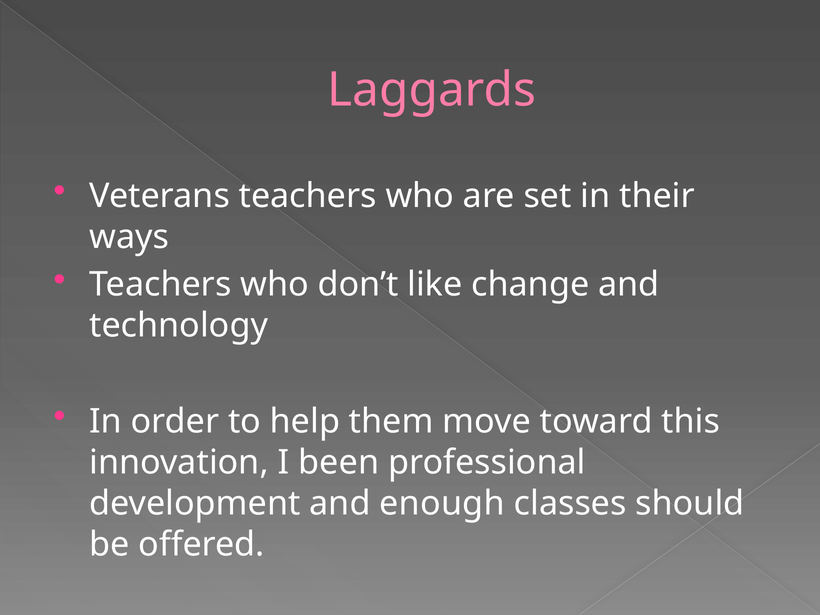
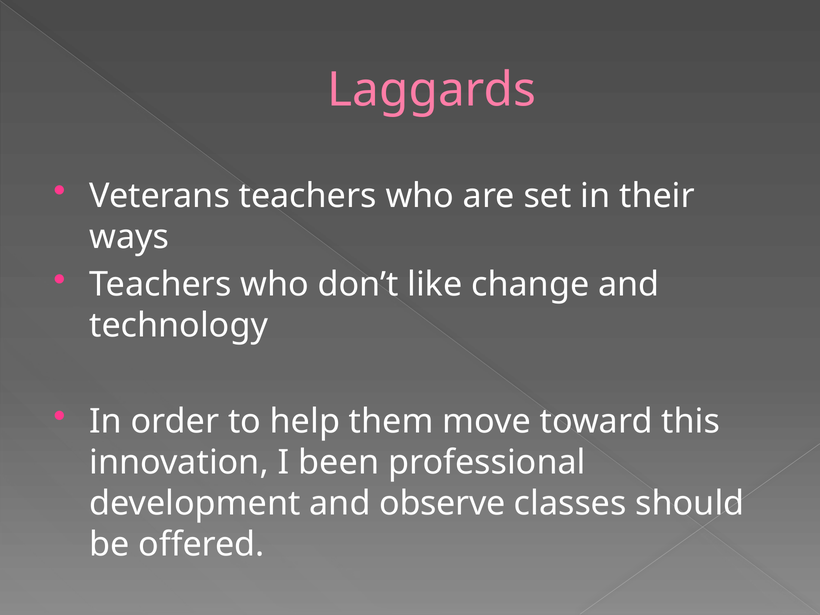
enough: enough -> observe
